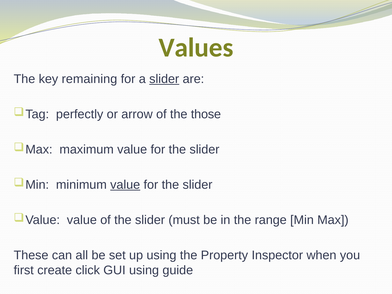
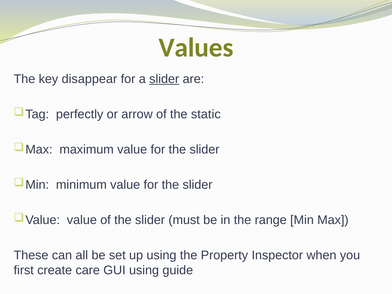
remaining: remaining -> disappear
those: those -> static
value at (125, 185) underline: present -> none
click: click -> care
